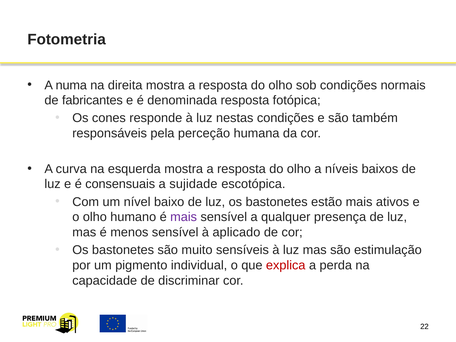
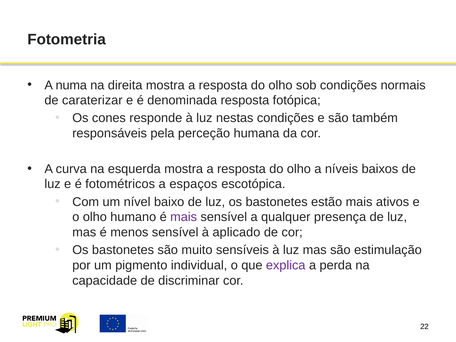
fabricantes: fabricantes -> caraterizar
consensuais: consensuais -> fotométricos
sujidade: sujidade -> espaços
explica colour: red -> purple
